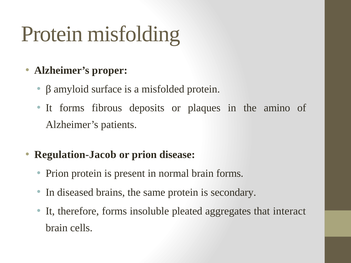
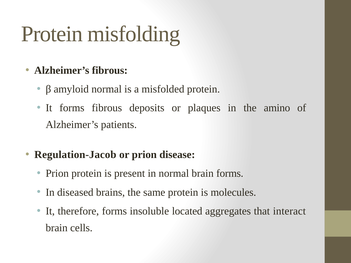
Alzheimer’s proper: proper -> fibrous
amyloid surface: surface -> normal
secondary: secondary -> molecules
pleated: pleated -> located
